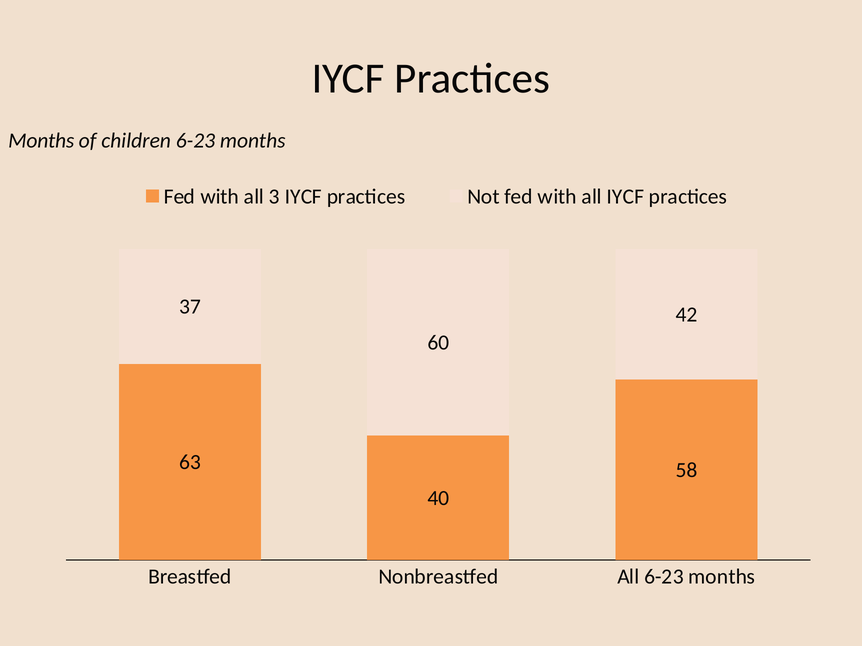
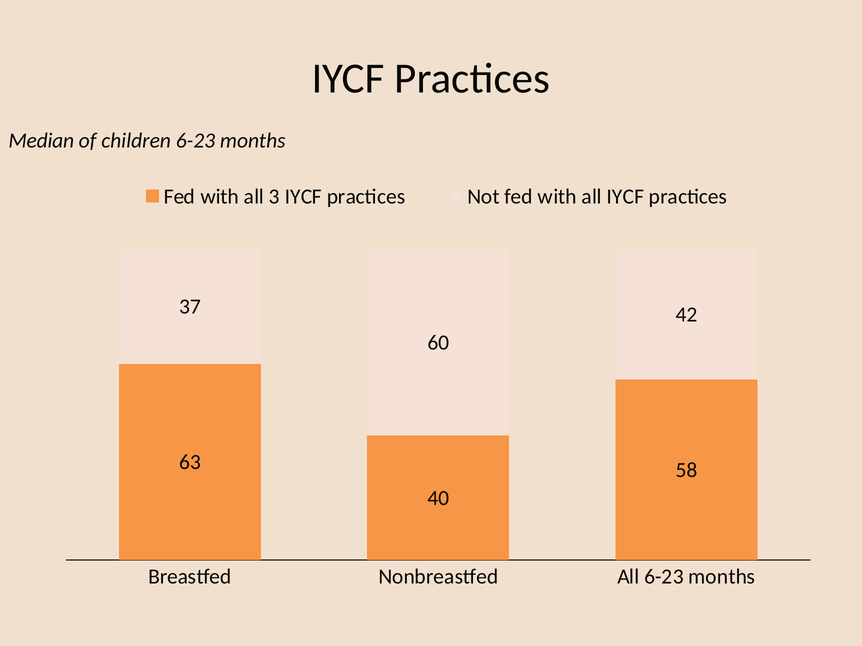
Months at (41, 141): Months -> Median
